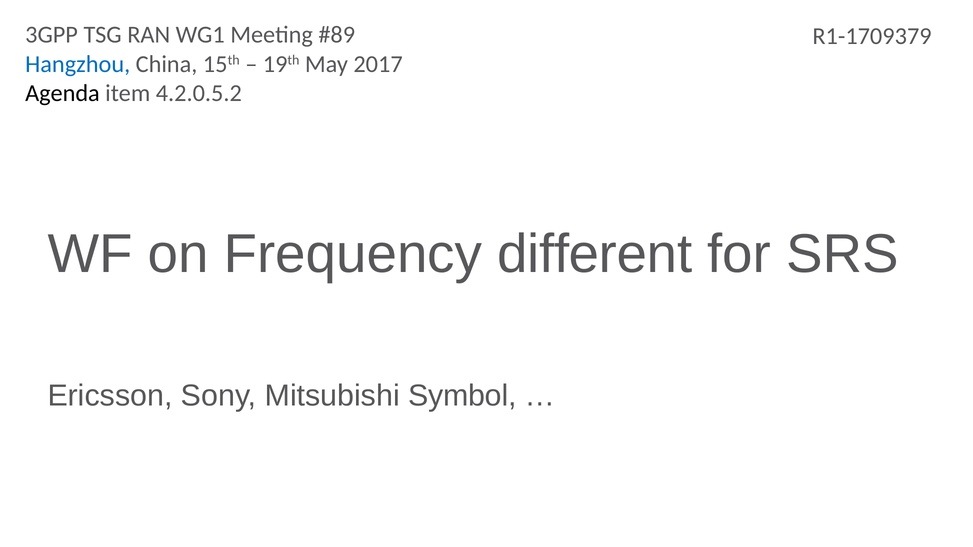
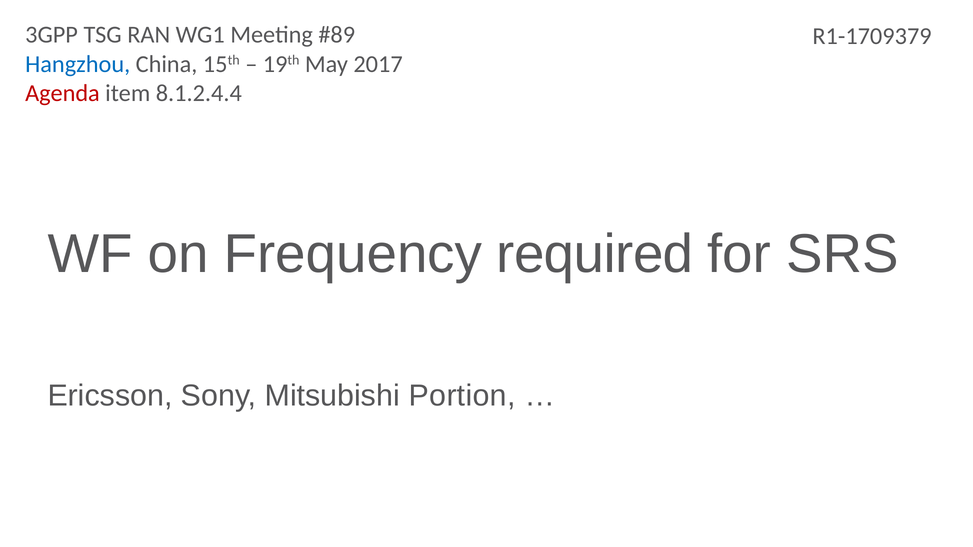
Agenda colour: black -> red
4.2.0.5.2: 4.2.0.5.2 -> 8.1.2.4.4
different: different -> required
Symbol: Symbol -> Portion
